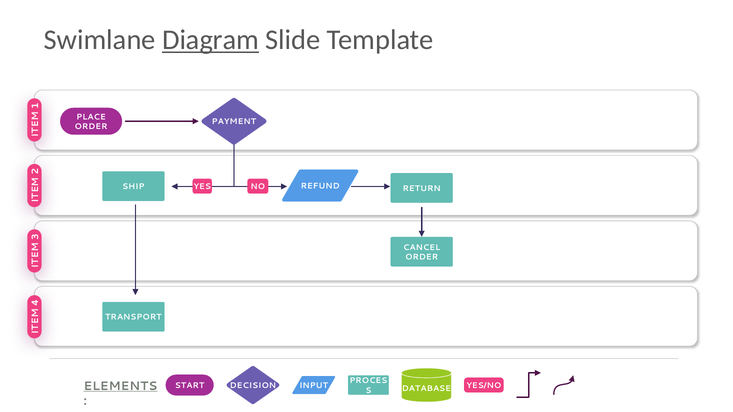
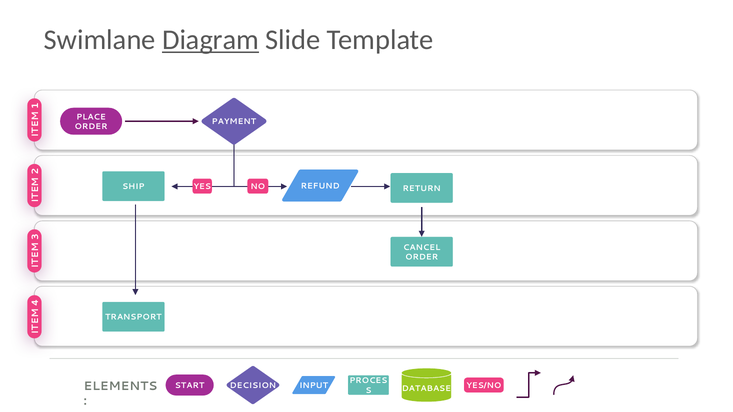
ELEMENTS underline: present -> none
